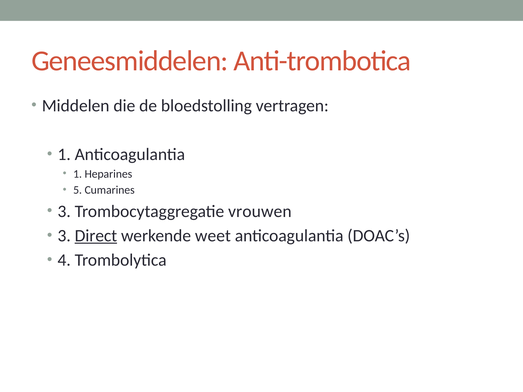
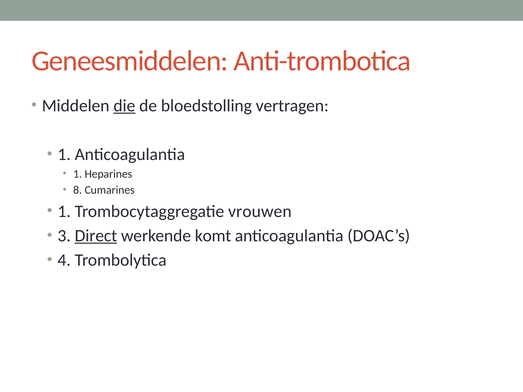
die underline: none -> present
5: 5 -> 8
3 at (64, 212): 3 -> 1
weet: weet -> komt
